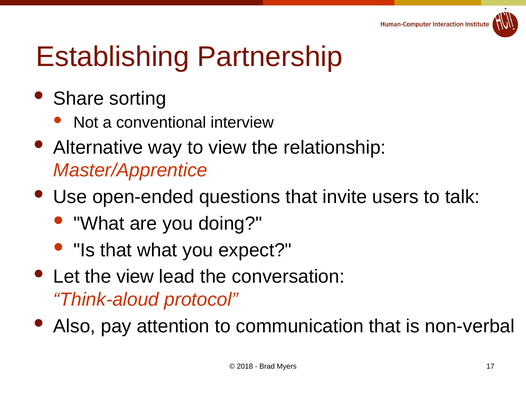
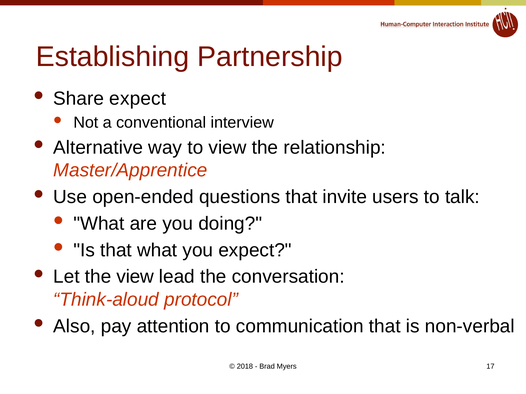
Share sorting: sorting -> expect
